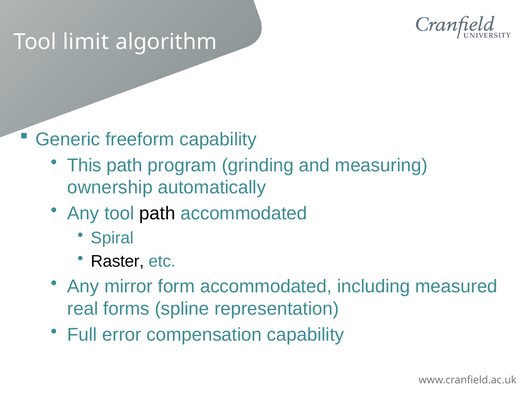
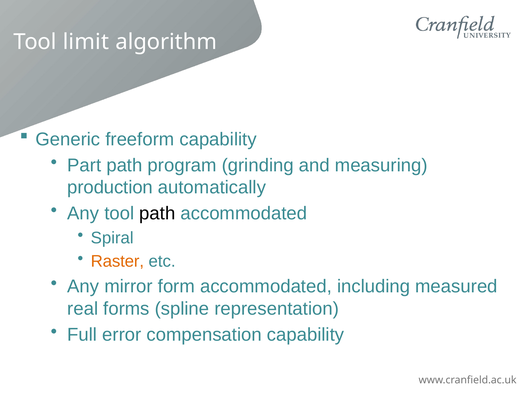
This: This -> Part
ownership: ownership -> production
Raster colour: black -> orange
